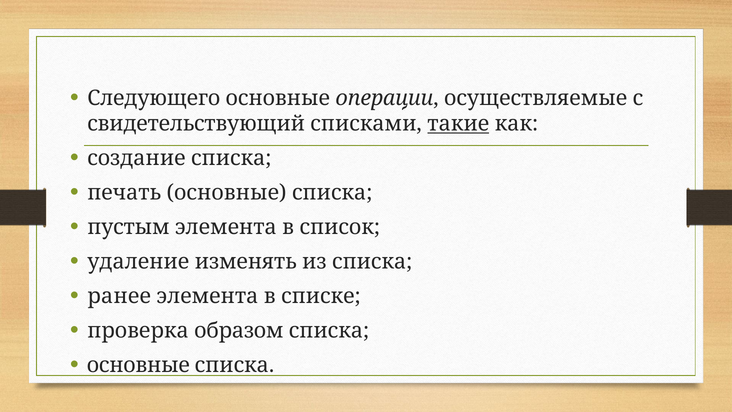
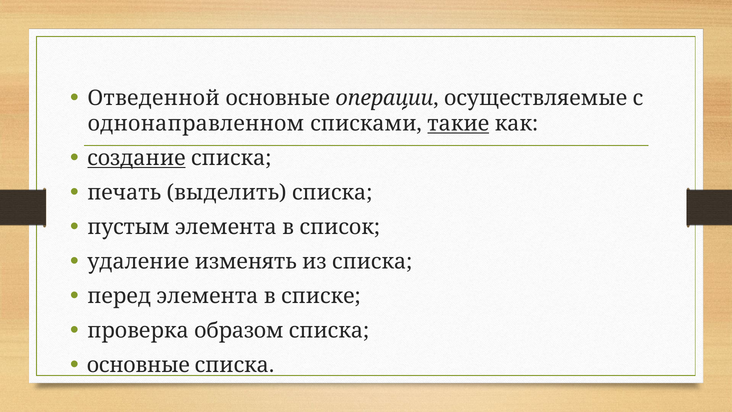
Следующего: Следующего -> Отведенной
свидетельствующий: свидетельствующий -> однонаправленном
создание underline: none -> present
печать основные: основные -> выделить
ранее: ранее -> перед
